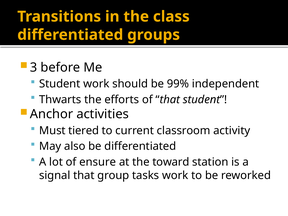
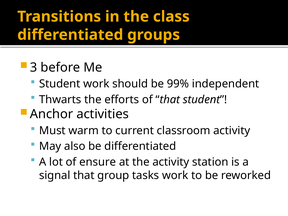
tiered: tiered -> warm
the toward: toward -> activity
